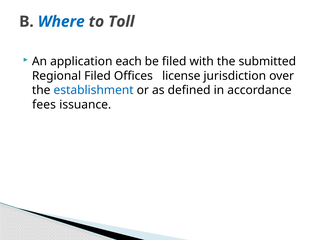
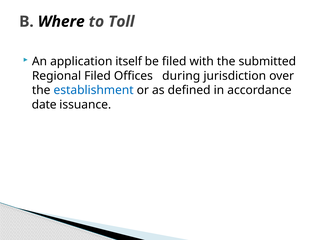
Where colour: blue -> black
each: each -> itself
license: license -> during
fees: fees -> date
